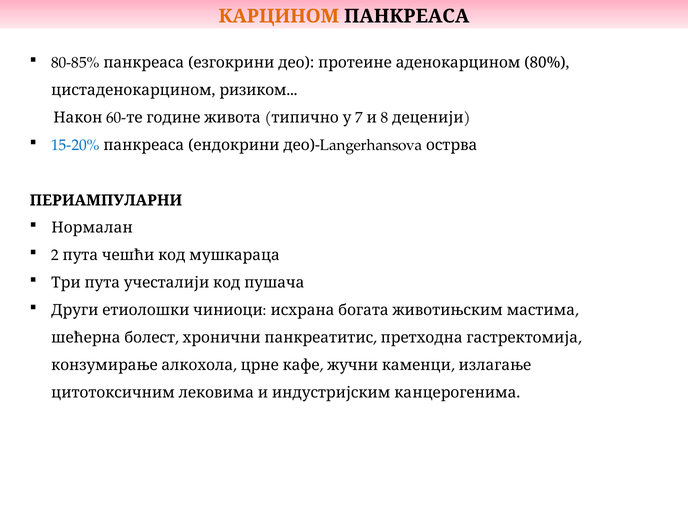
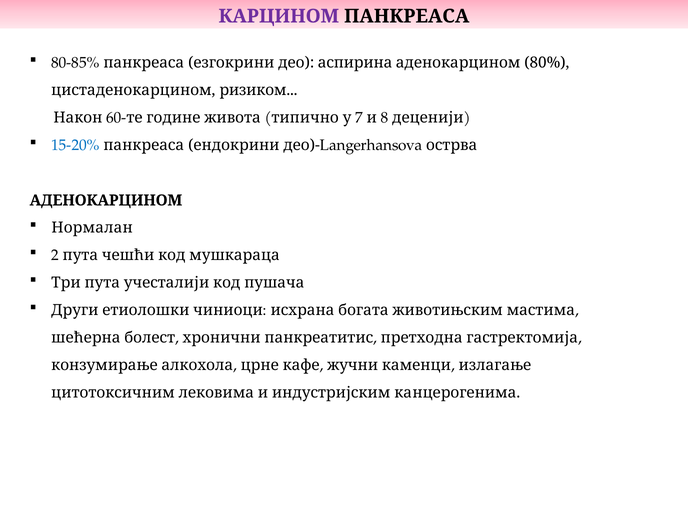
КАРЦИНОМ colour: orange -> purple
протеине: протеине -> аспирина
ПЕРИАМПУЛАРНИ at (106, 200): ПЕРИАМПУЛАРНИ -> АДЕНОКАРЦИНОМ
